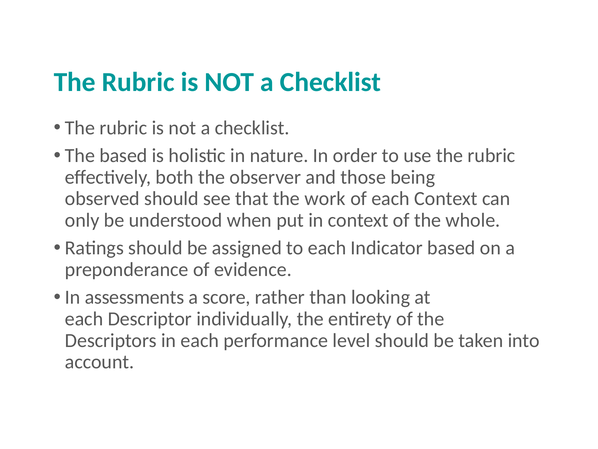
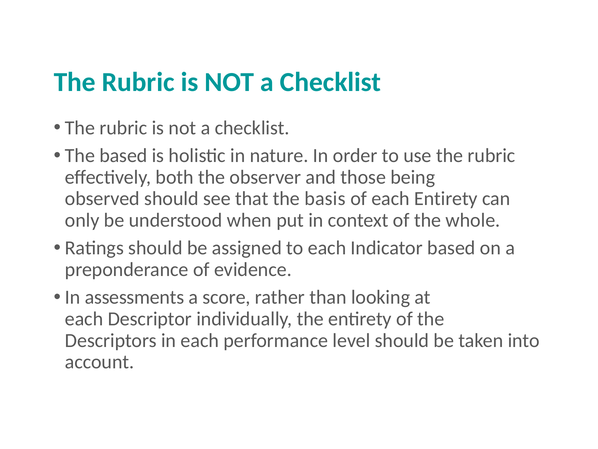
work: work -> basis
each Context: Context -> Entirety
